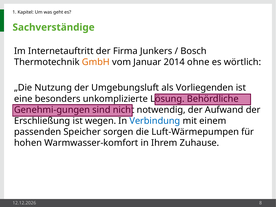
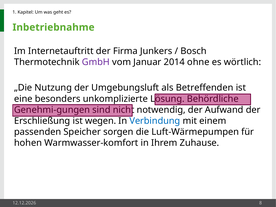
Sachverständige: Sachverständige -> Inbetriebnahme
GmbH colour: orange -> purple
Vorliegenden: Vorliegenden -> Betreffenden
